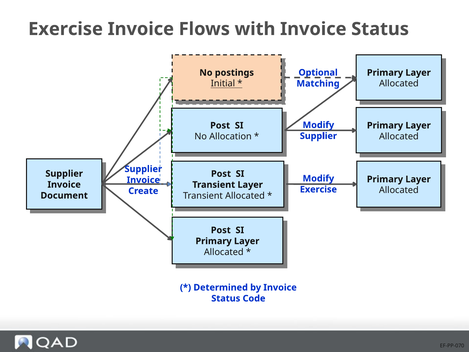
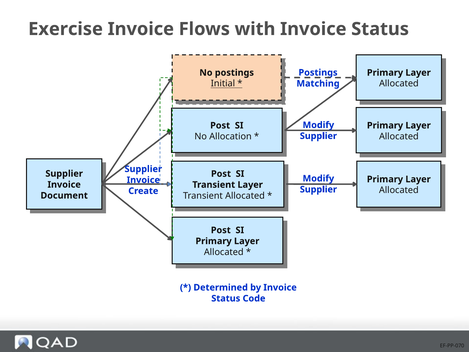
Optional at (318, 73): Optional -> Postings
Exercise at (318, 189): Exercise -> Supplier
